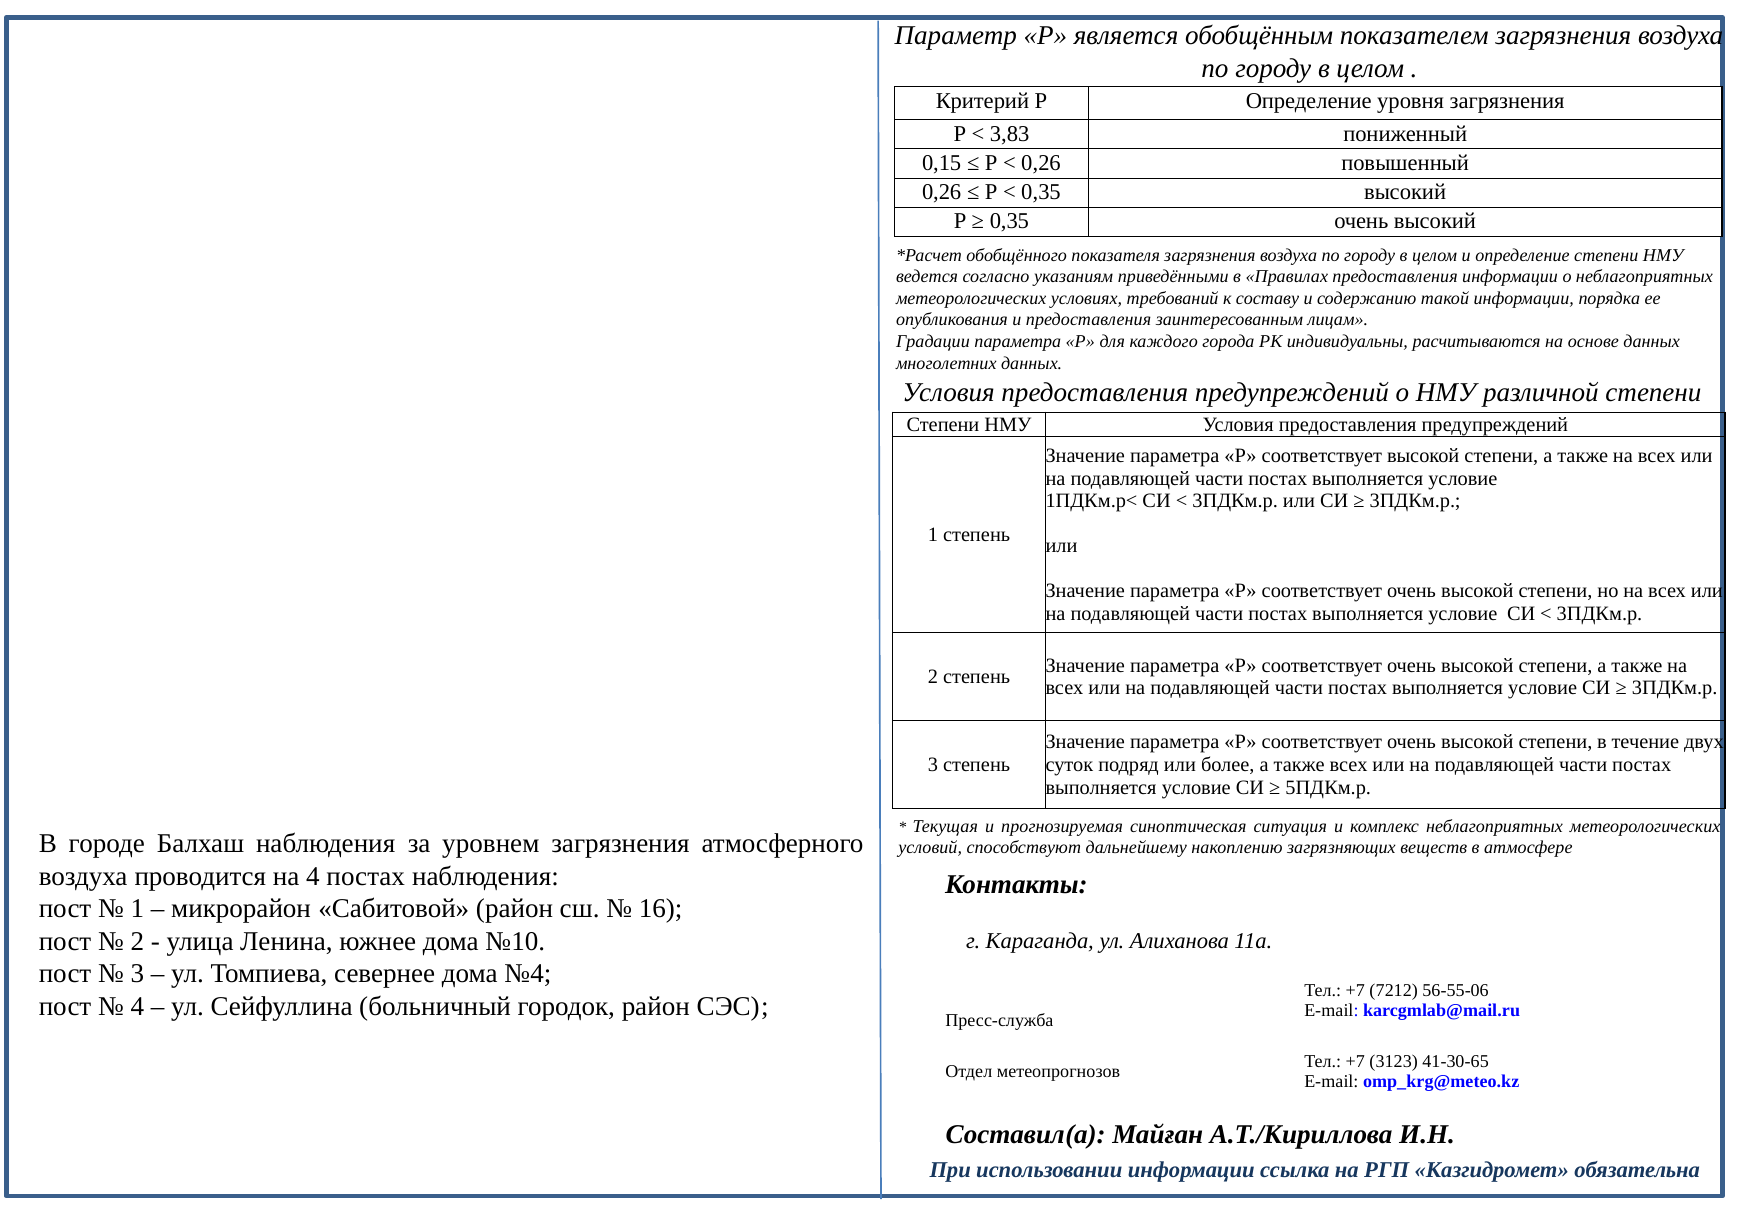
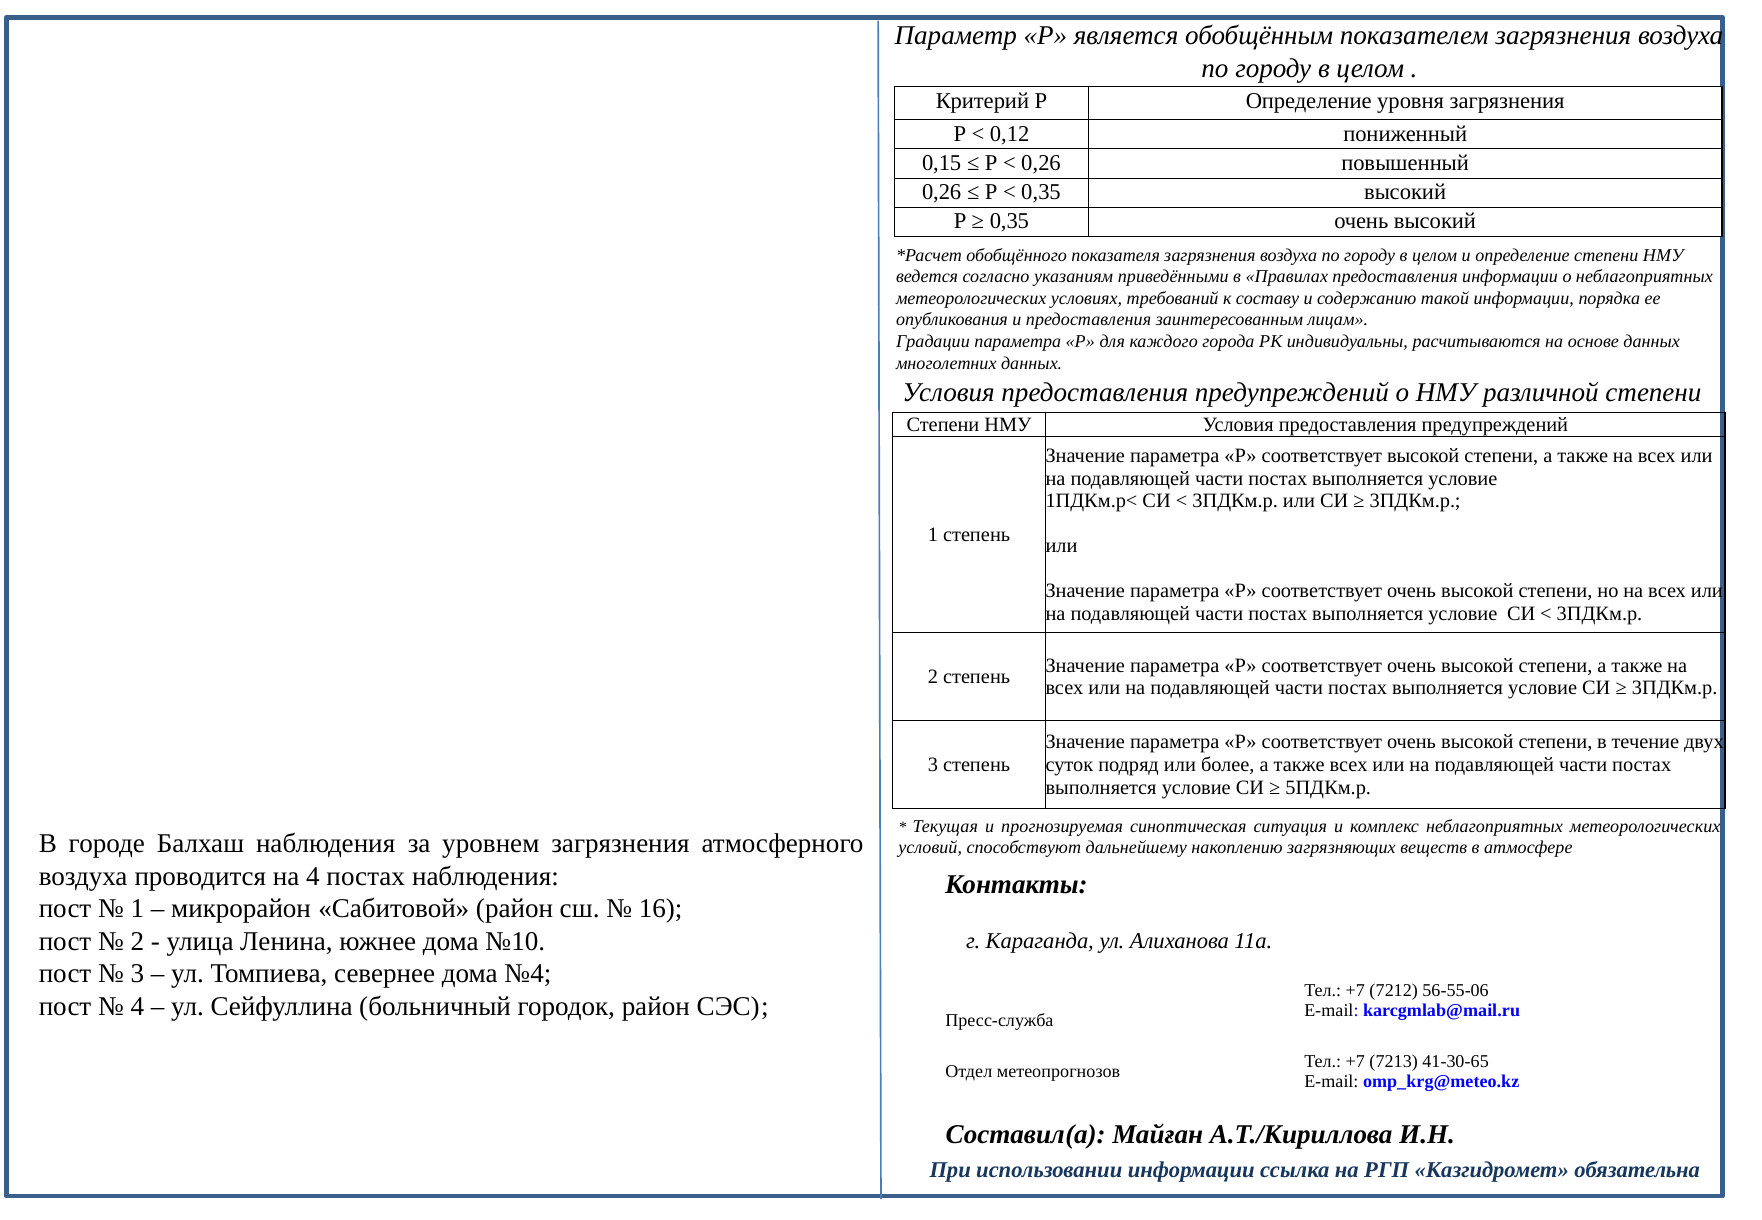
3,83: 3,83 -> 0,12
3123: 3123 -> 7213
